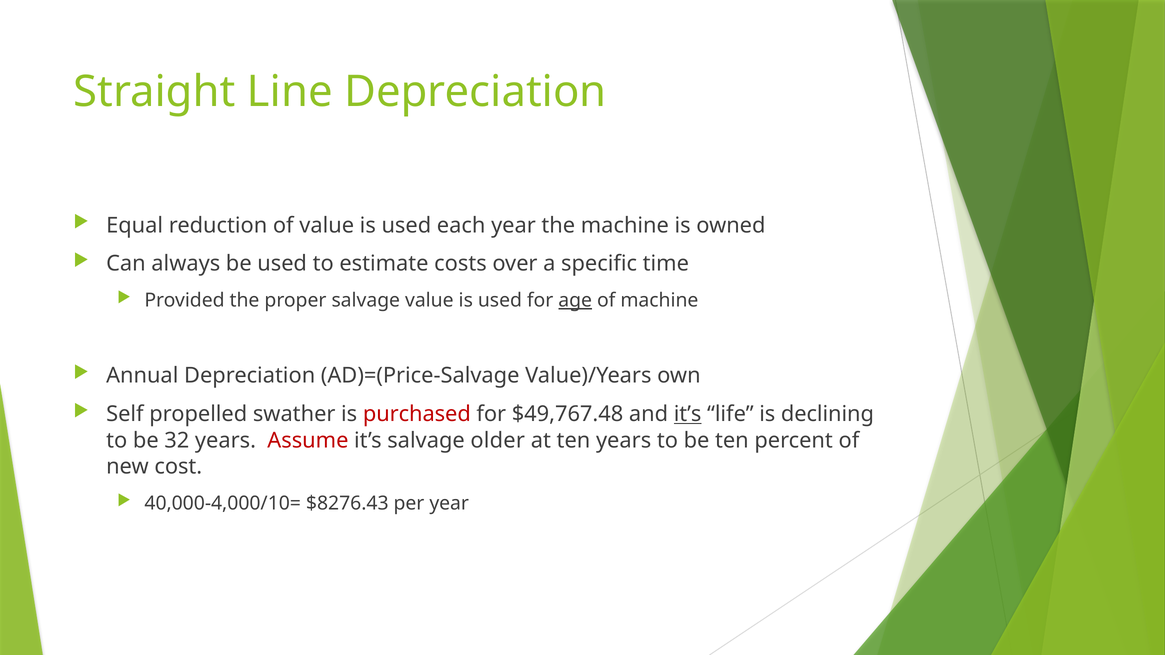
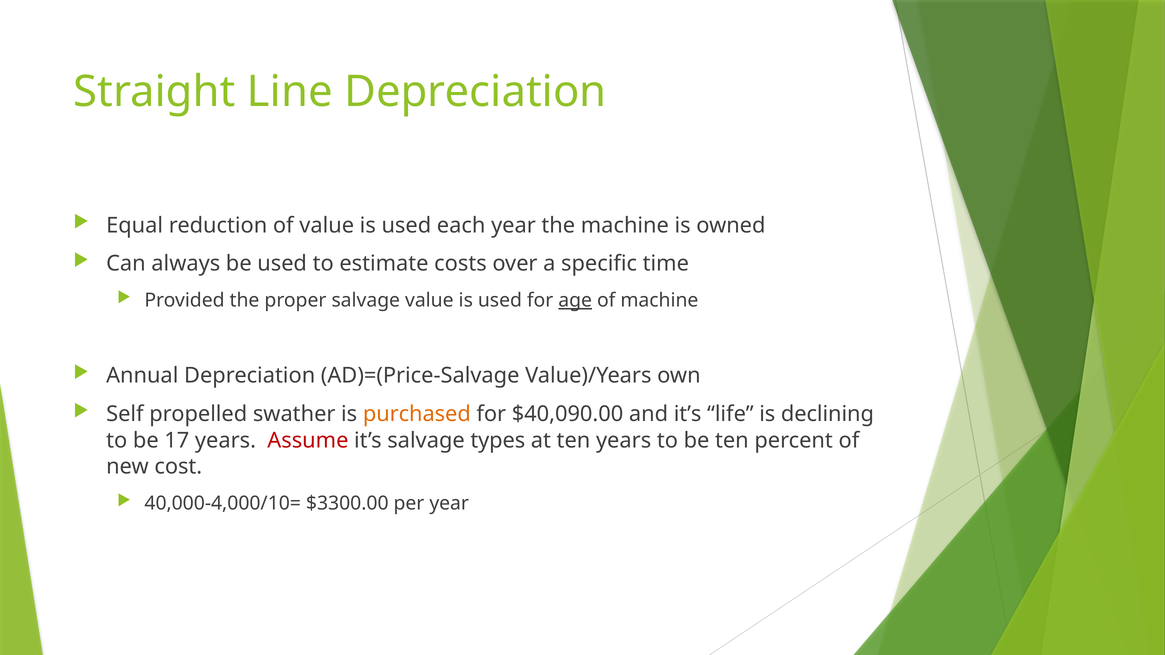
purchased colour: red -> orange
$49,767.48: $49,767.48 -> $40,090.00
it’s at (688, 414) underline: present -> none
32: 32 -> 17
older: older -> types
$8276.43: $8276.43 -> $3300.00
